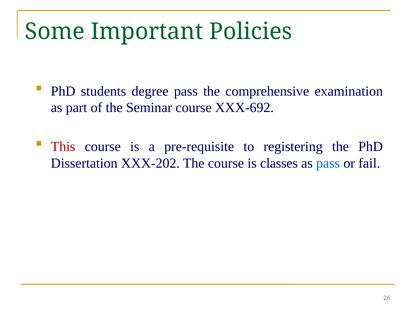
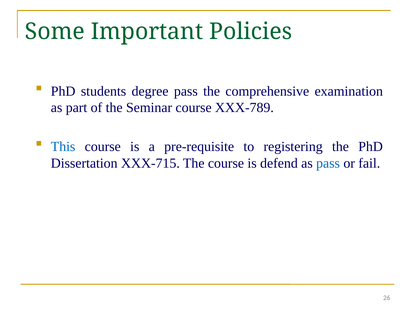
XXX-692: XXX-692 -> XXX-789
This colour: red -> blue
XXX-202: XXX-202 -> XXX-715
classes: classes -> defend
